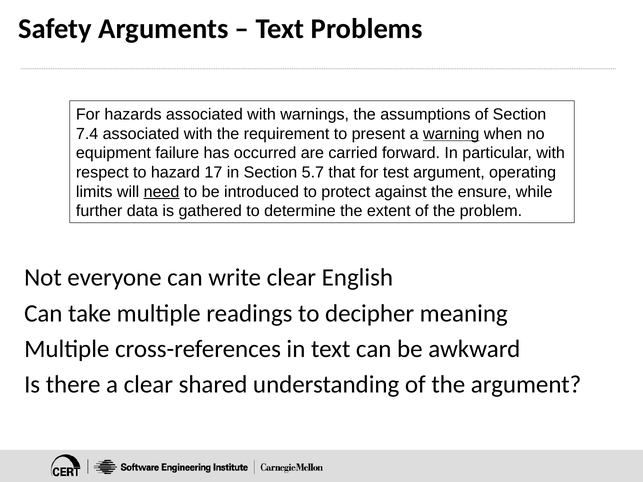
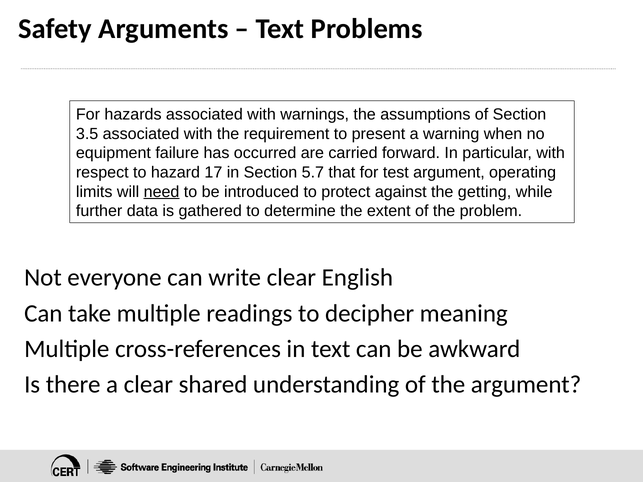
7.4: 7.4 -> 3.5
warning underline: present -> none
ensure: ensure -> getting
